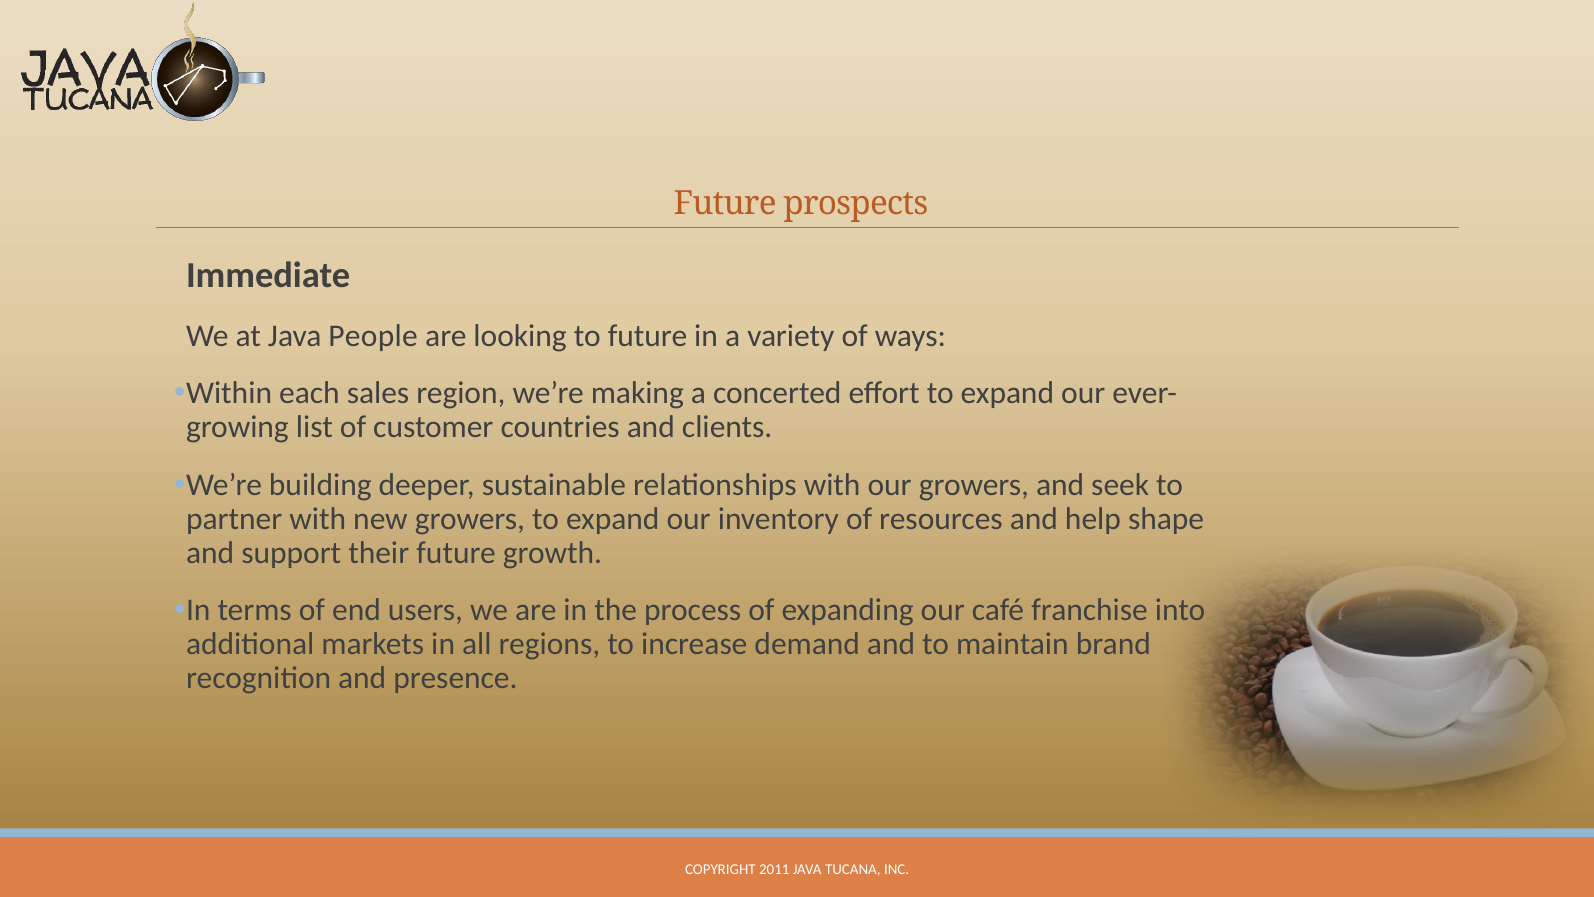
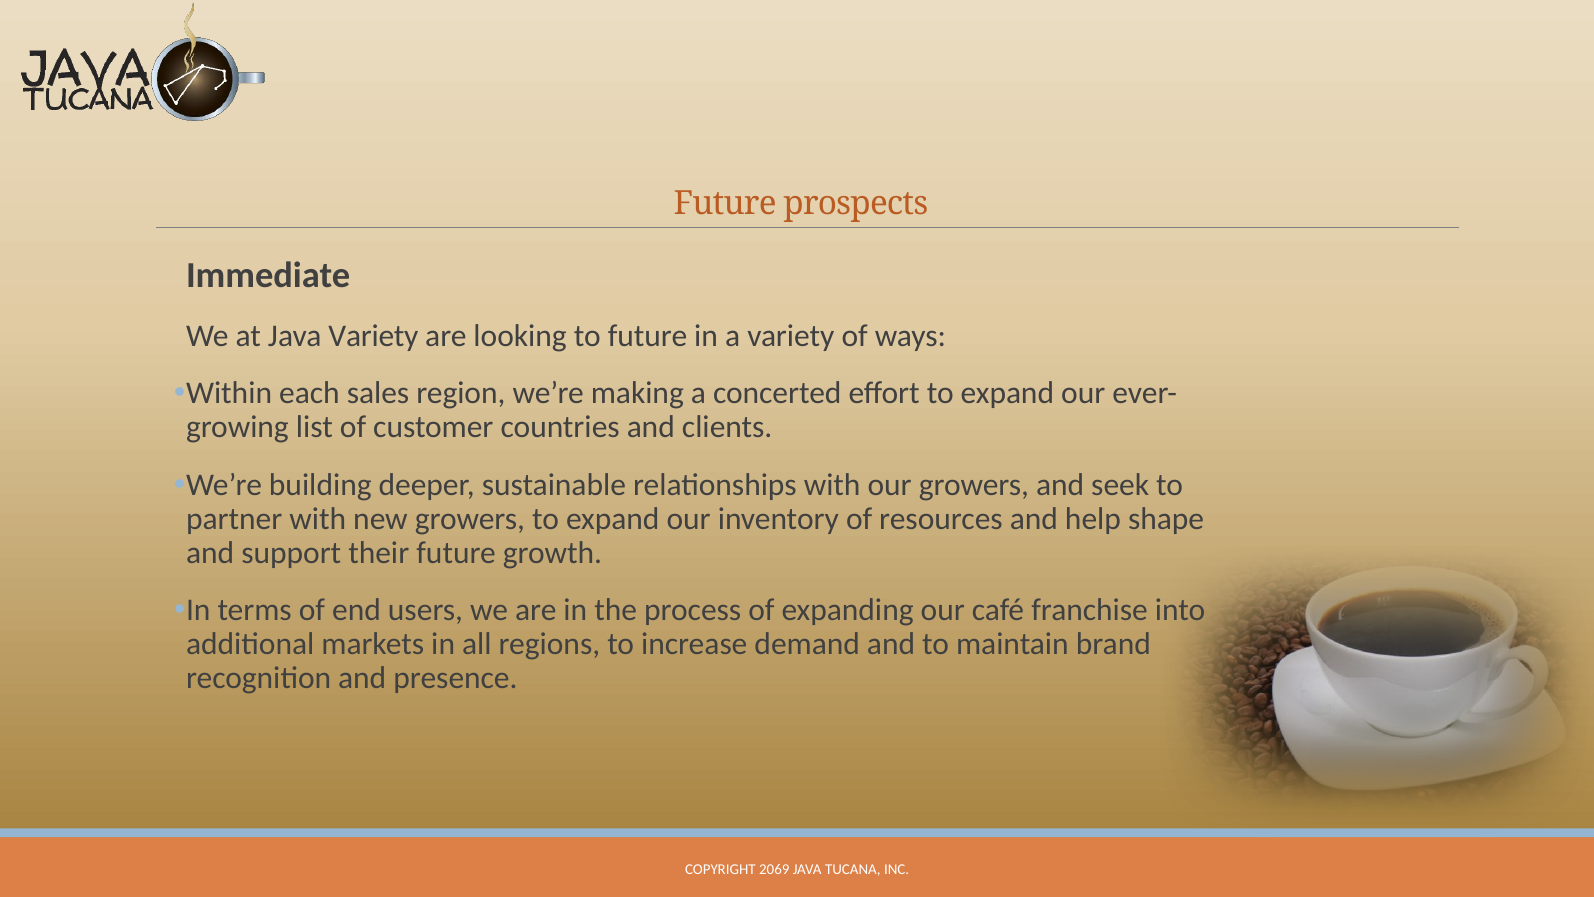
Java People: People -> Variety
2011: 2011 -> 2069
